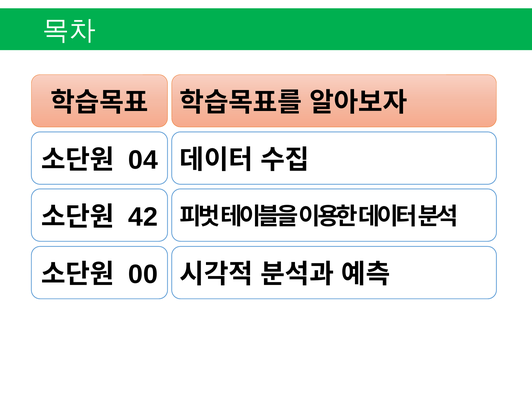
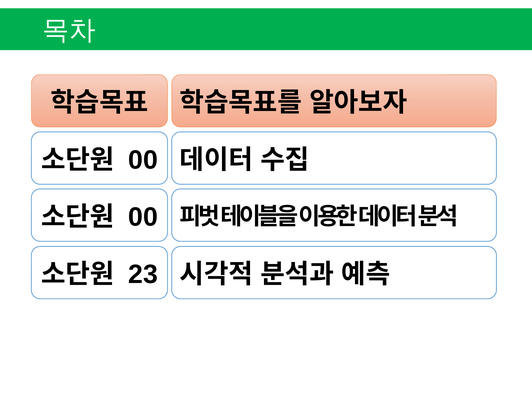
04 at (143, 160): 04 -> 00
42 at (143, 217): 42 -> 00
00: 00 -> 23
